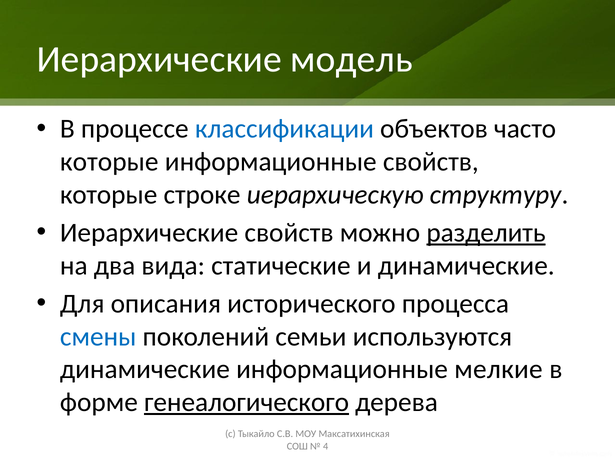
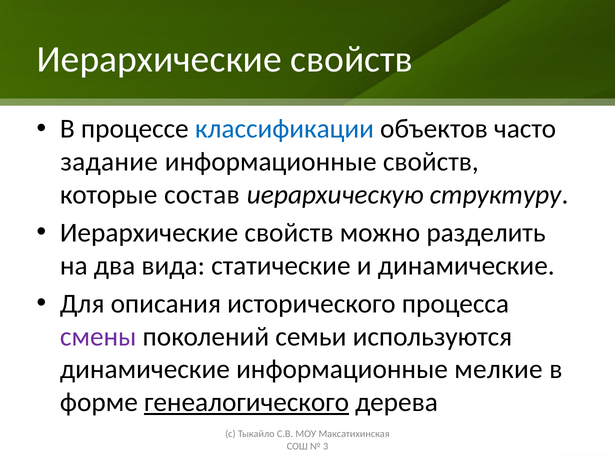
модель at (352, 60): модель -> свойств
которые at (109, 162): которые -> задание
строке: строке -> состав
разделить underline: present -> none
смены colour: blue -> purple
4: 4 -> 3
